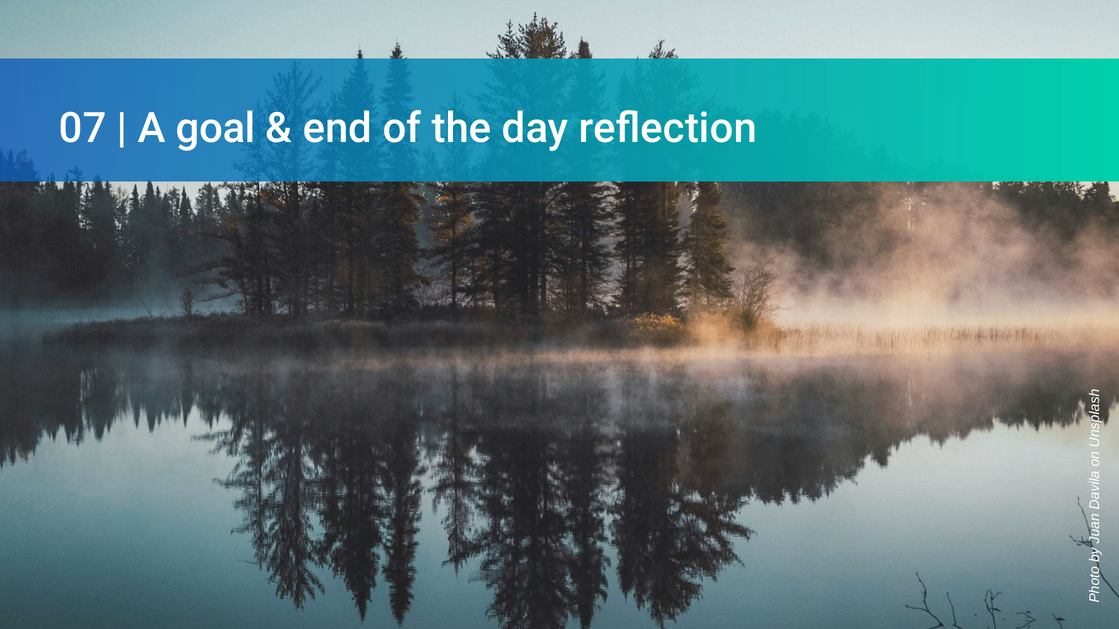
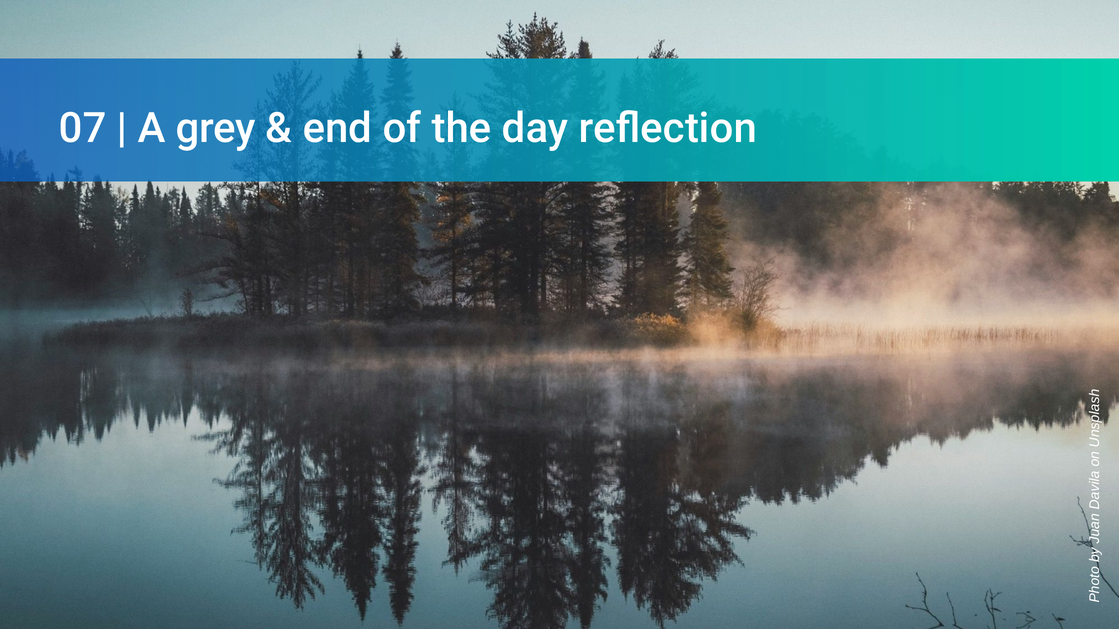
goal: goal -> grey
